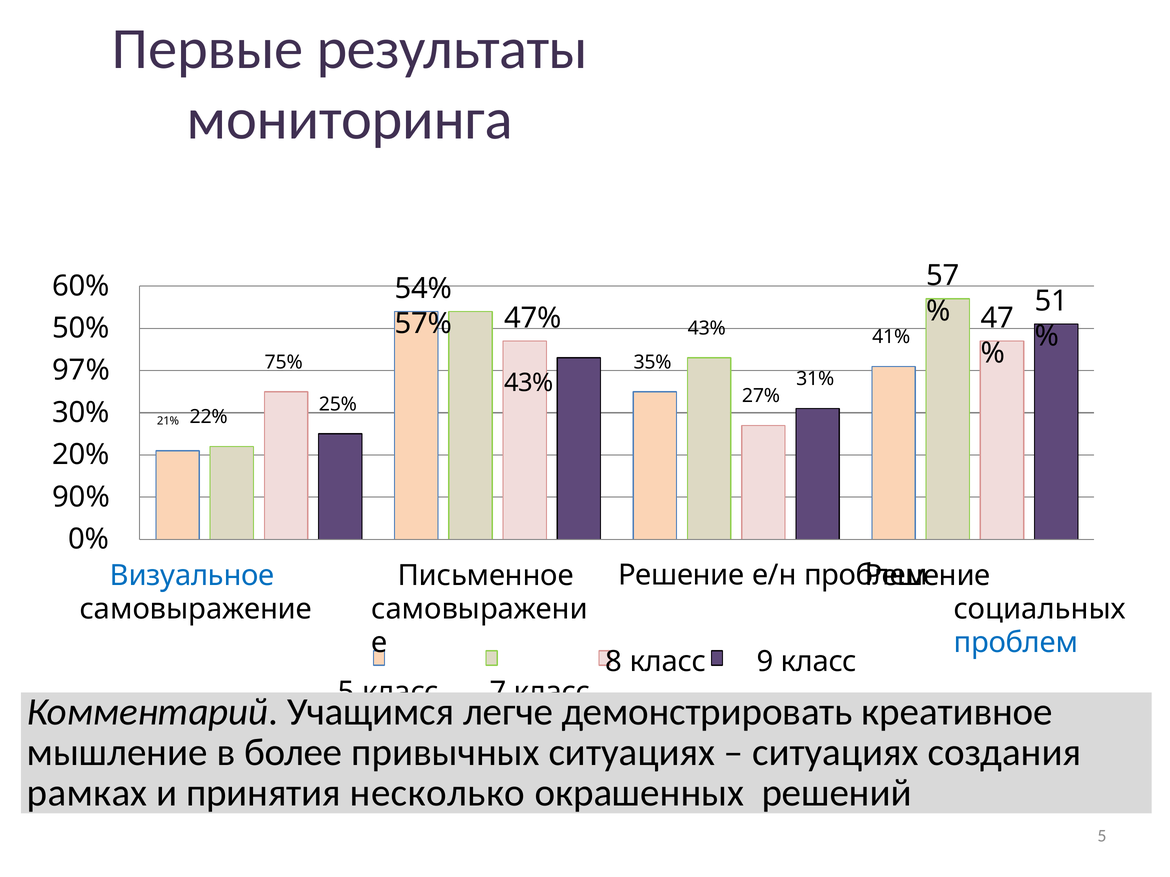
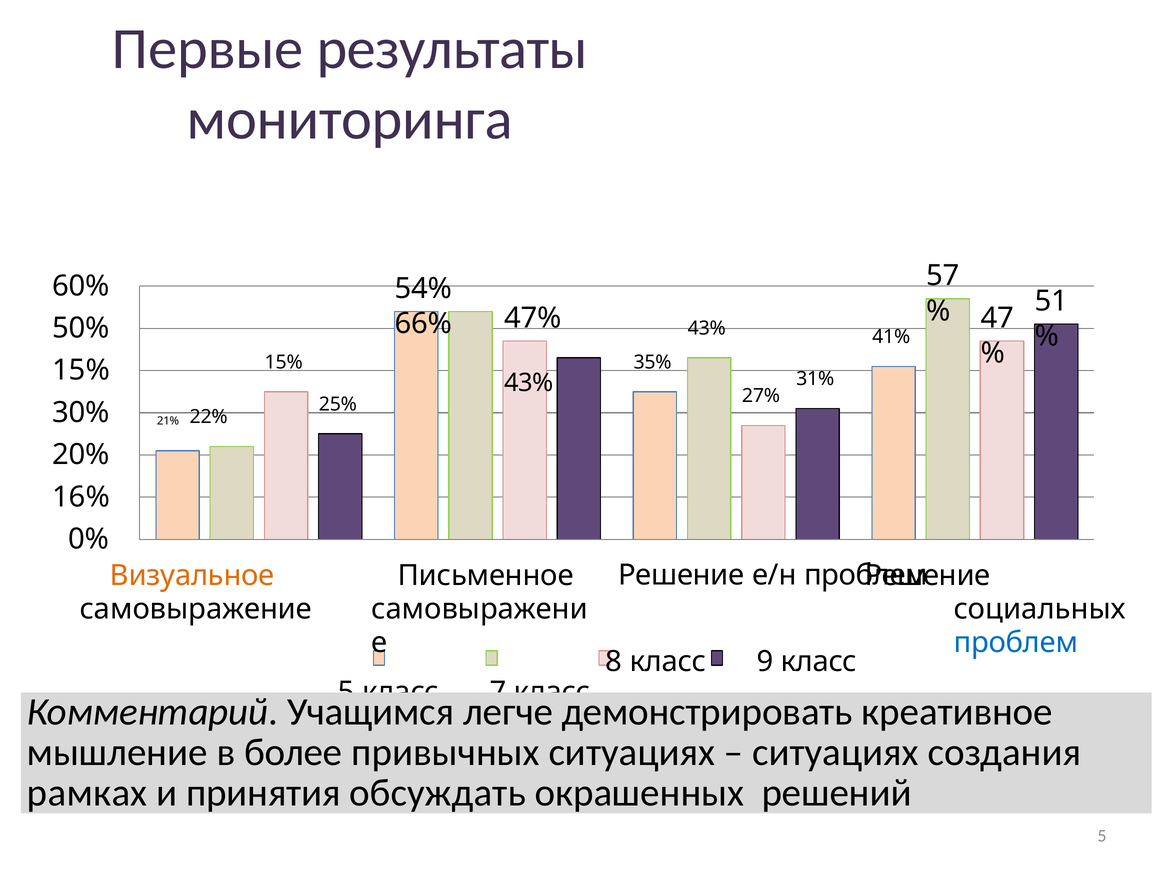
57%: 57% -> 66%
75% at (284, 362): 75% -> 15%
97% at (81, 371): 97% -> 15%
90%: 90% -> 16%
Визуальное colour: blue -> orange
несколько: несколько -> обсуждать
